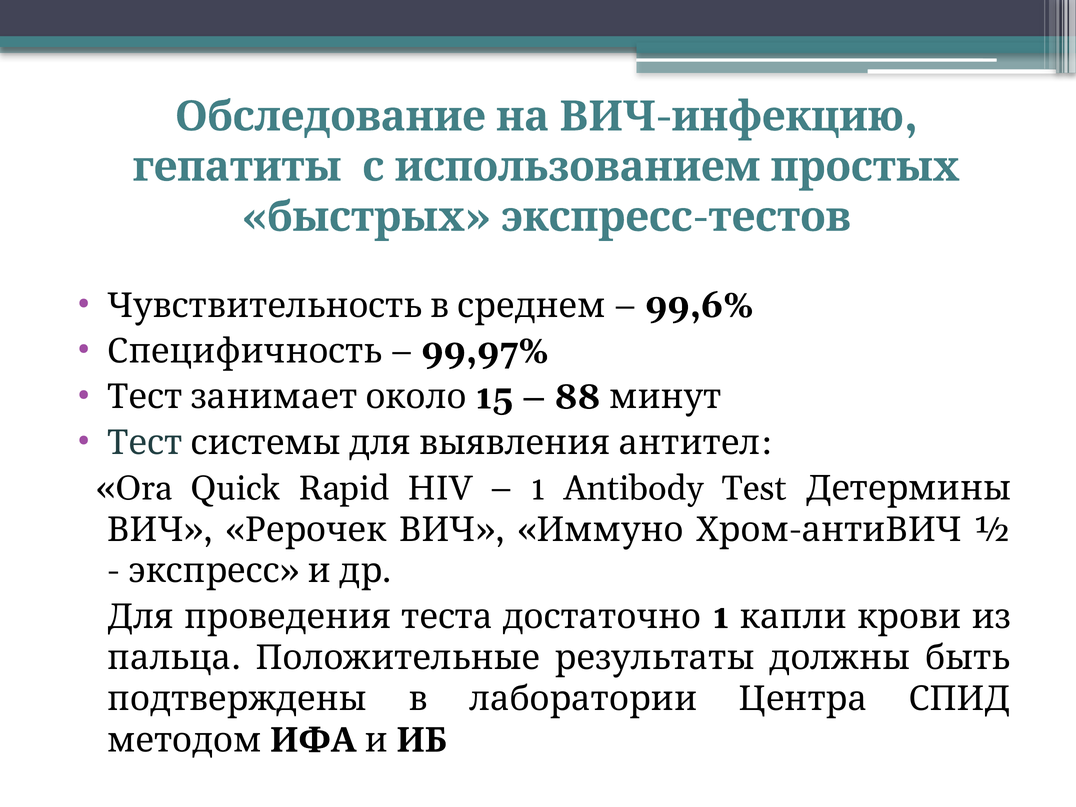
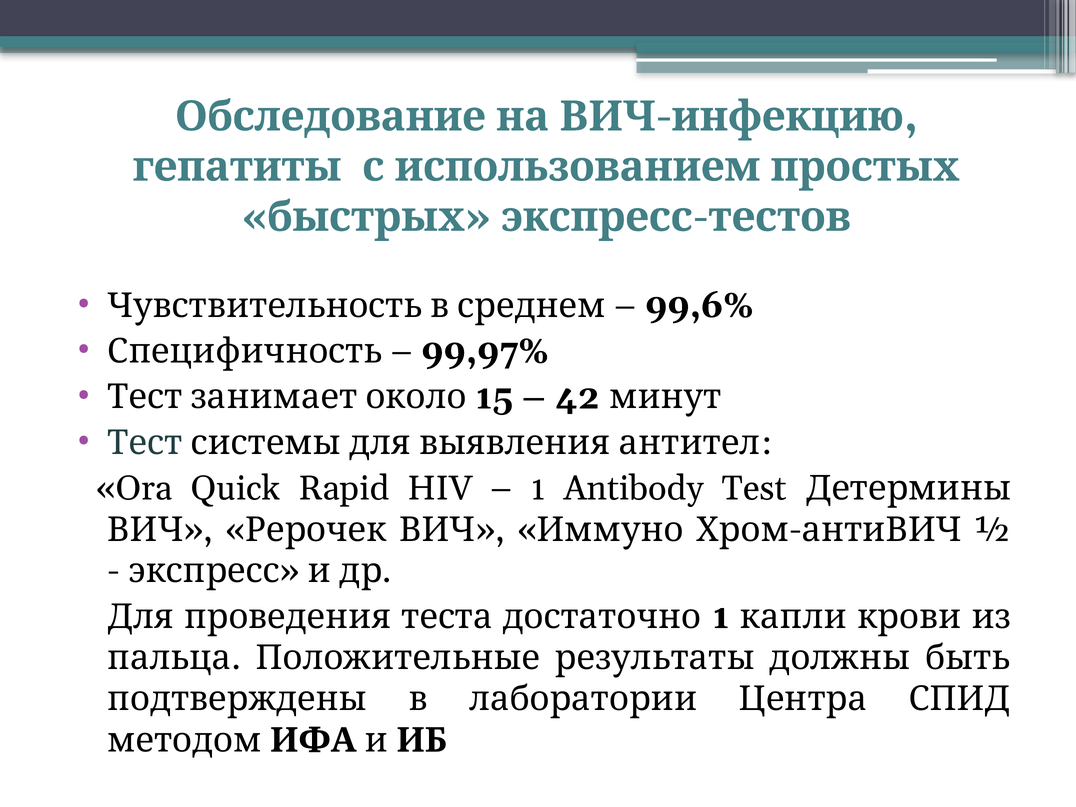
88: 88 -> 42
